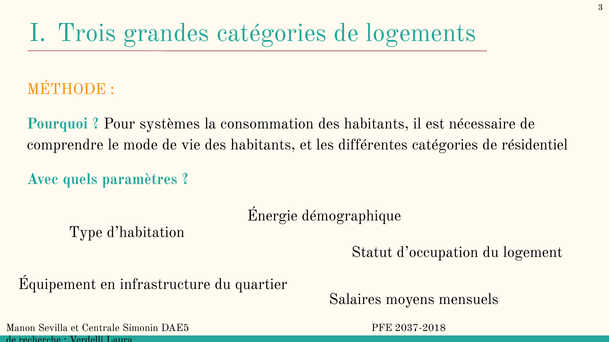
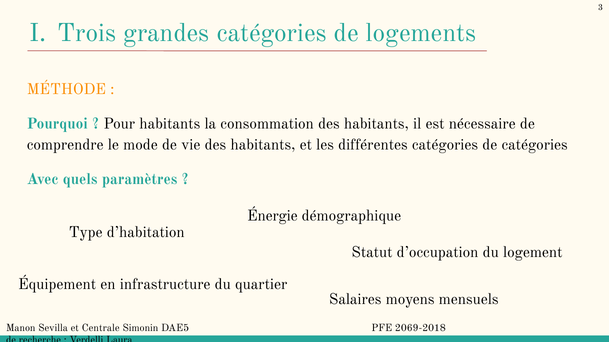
Pour systèmes: systèmes -> habitants
de résidentiel: résidentiel -> catégories
2037-2018: 2037-2018 -> 2069-2018
